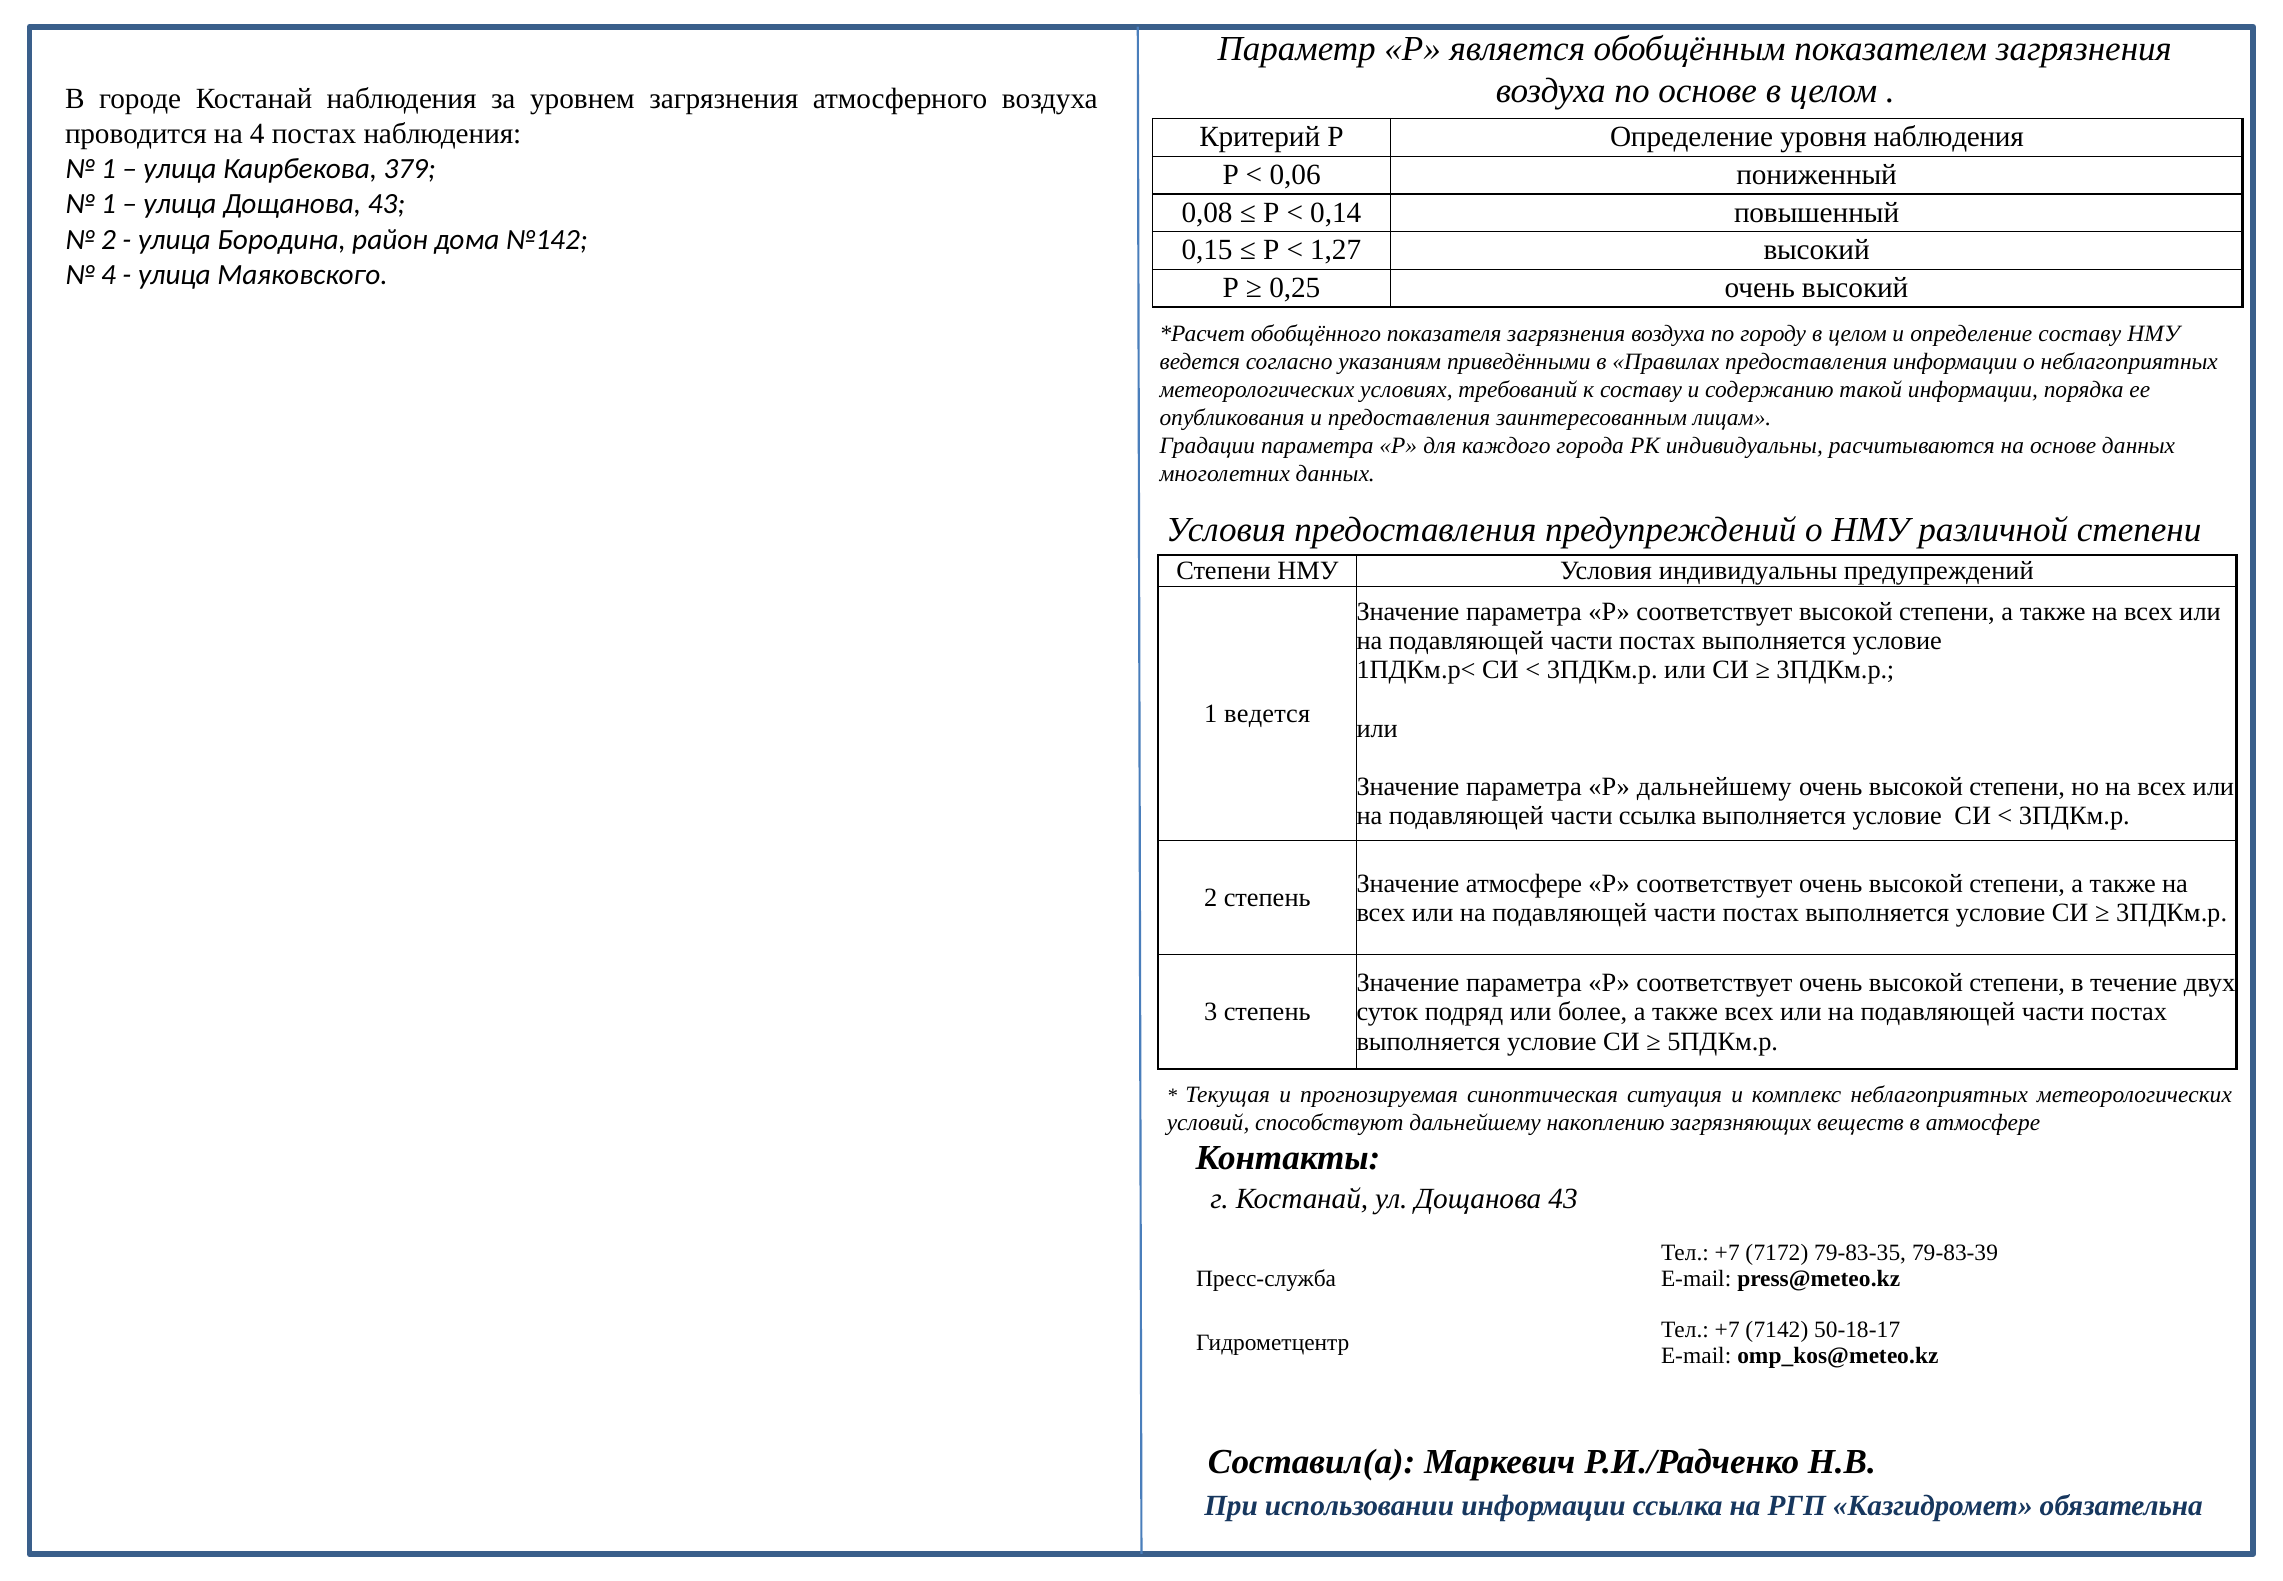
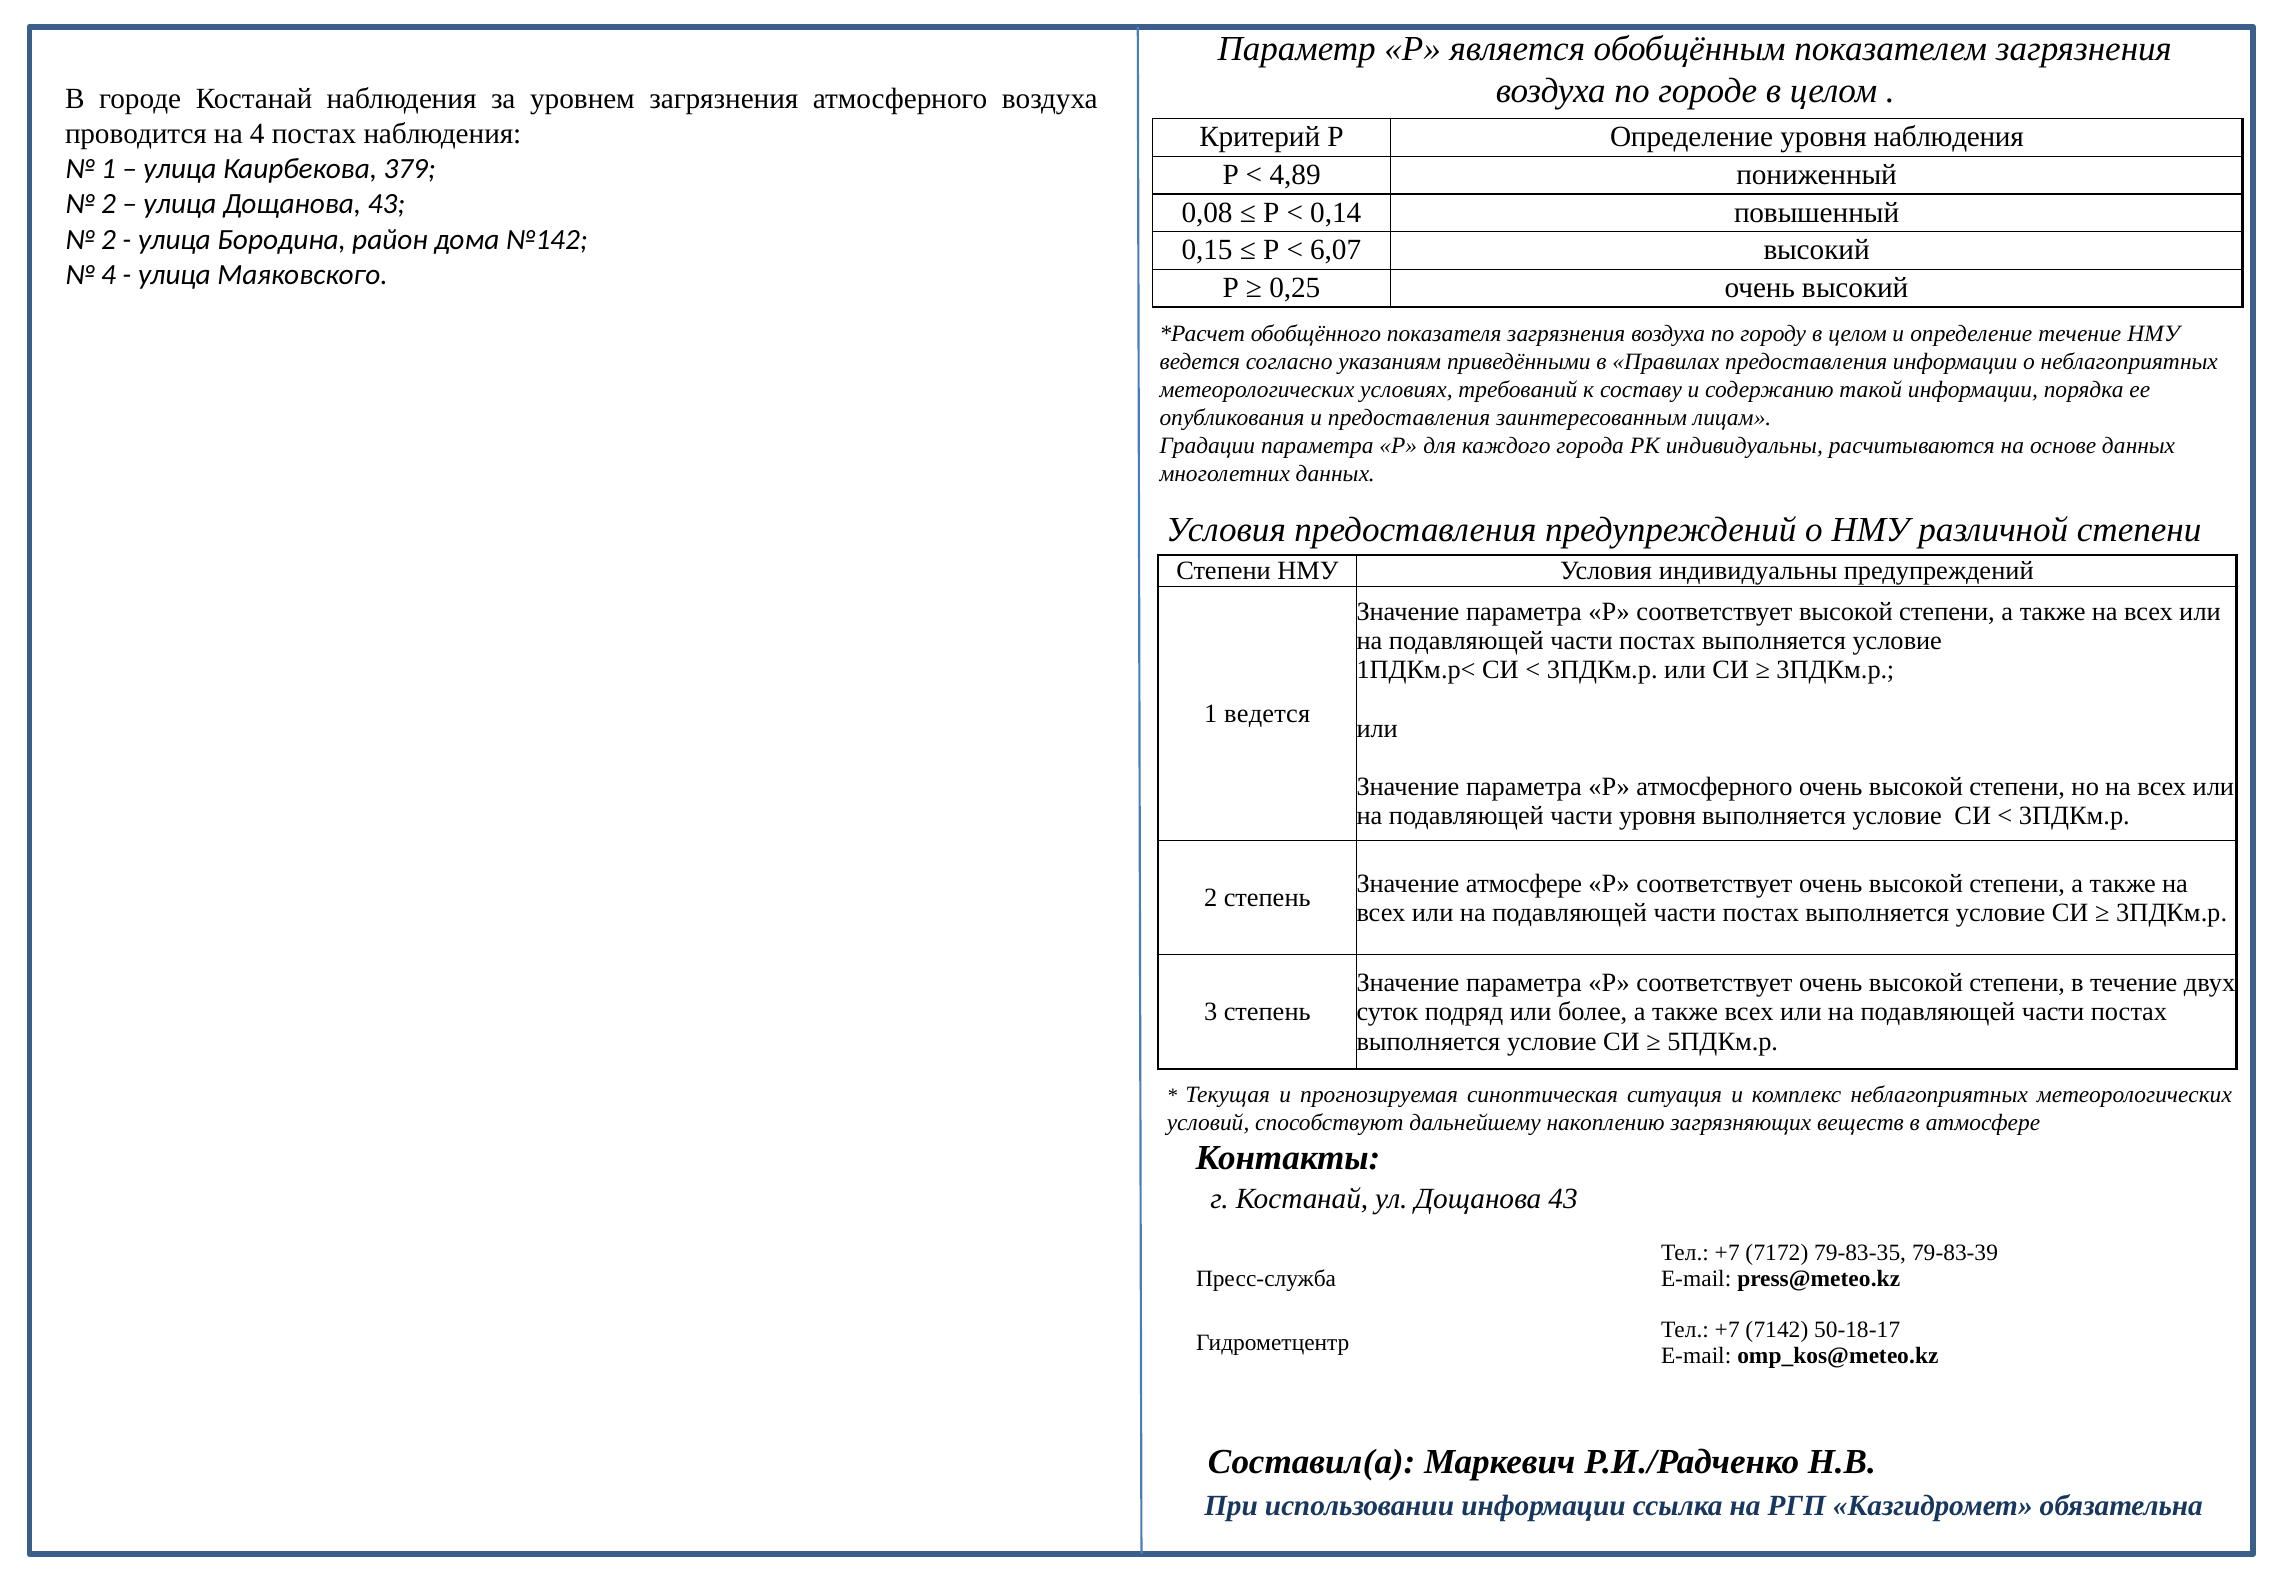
по основе: основе -> городе
0,06: 0,06 -> 4,89
1 at (109, 204): 1 -> 2
1,27: 1,27 -> 6,07
определение составу: составу -> течение
Р дальнейшему: дальнейшему -> атмосферного
части ссылка: ссылка -> уровня
